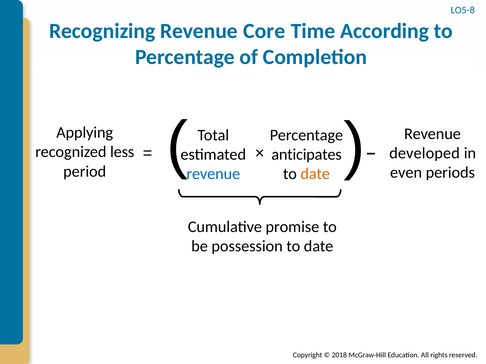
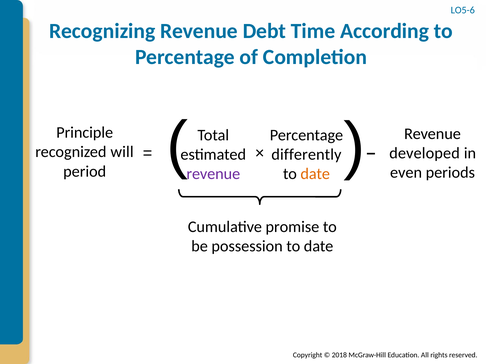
LO5-8: LO5-8 -> LO5-6
Core: Core -> Debt
Applying: Applying -> Principle
less: less -> will
anticipates: anticipates -> differently
revenue at (213, 174) colour: blue -> purple
